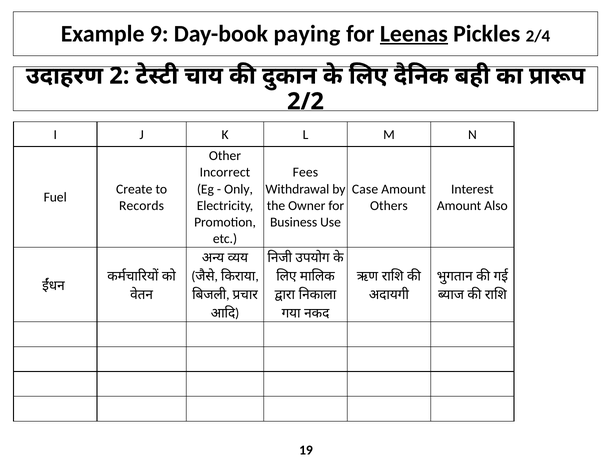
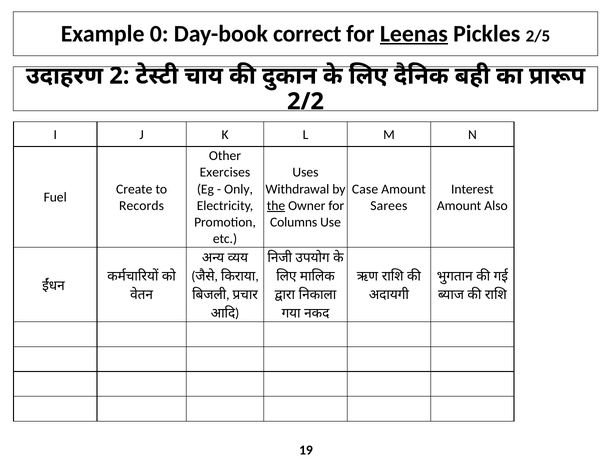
9: 9 -> 0
paying: paying -> correct
2/4: 2/4 -> 2/5
Incorrect: Incorrect -> Exercises
Fees: Fees -> Uses
the underline: none -> present
Others: Others -> Sarees
Business: Business -> Columns
